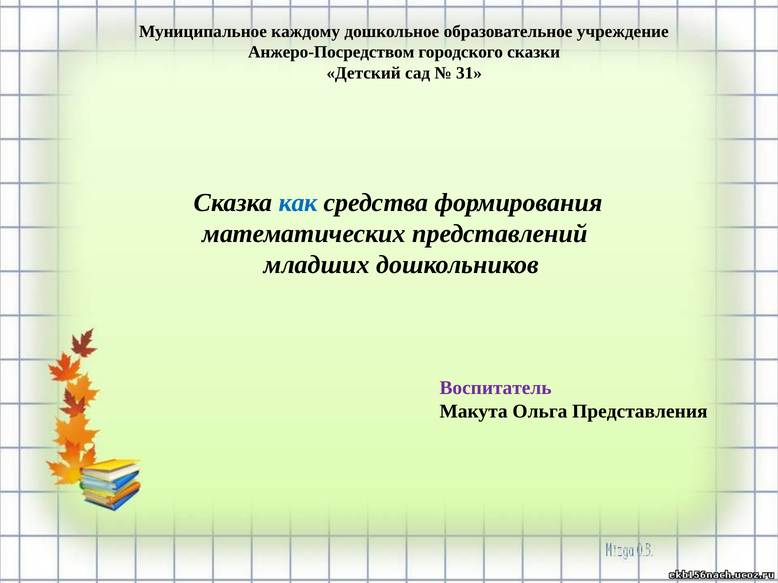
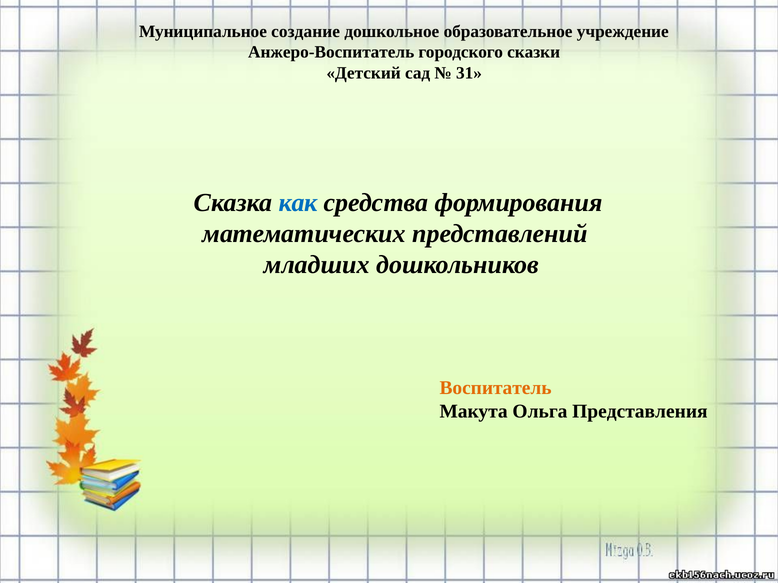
каждому: каждому -> создание
Анжеро-Посредством: Анжеро-Посредством -> Анжеро-Воспитатель
Воспитатель colour: purple -> orange
